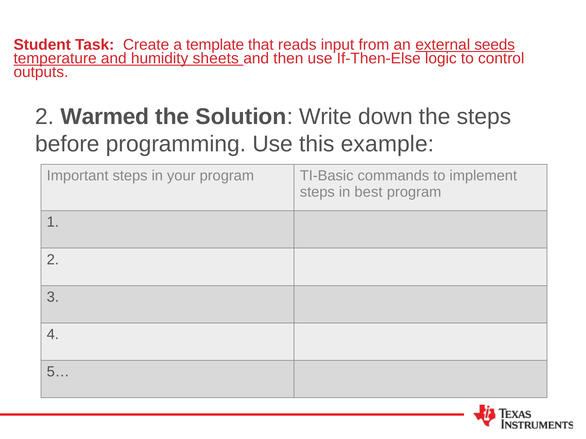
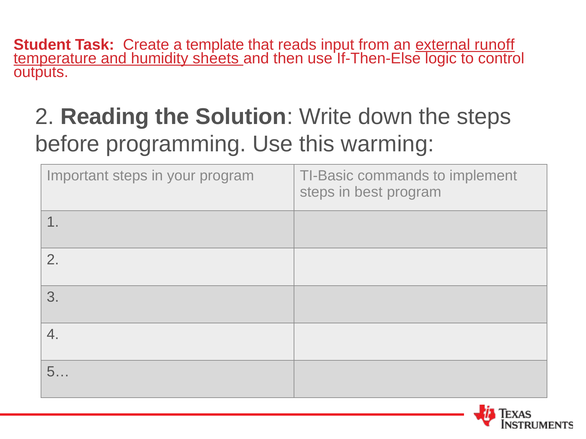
seeds: seeds -> runoff
Warmed: Warmed -> Reading
example: example -> warming
